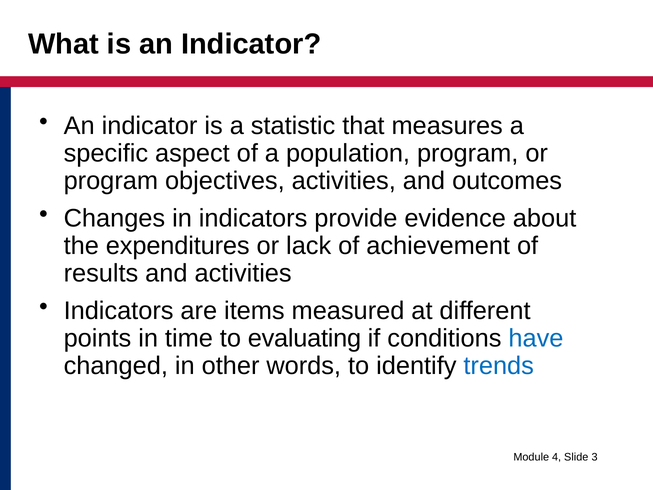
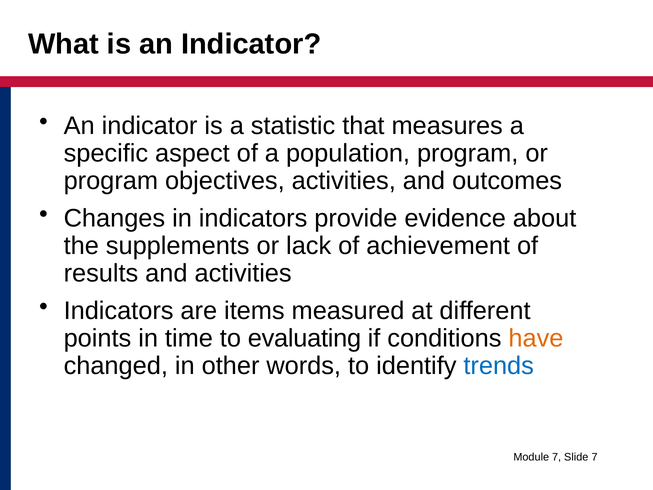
expenditures: expenditures -> supplements
have colour: blue -> orange
Module 4: 4 -> 7
Slide 3: 3 -> 7
